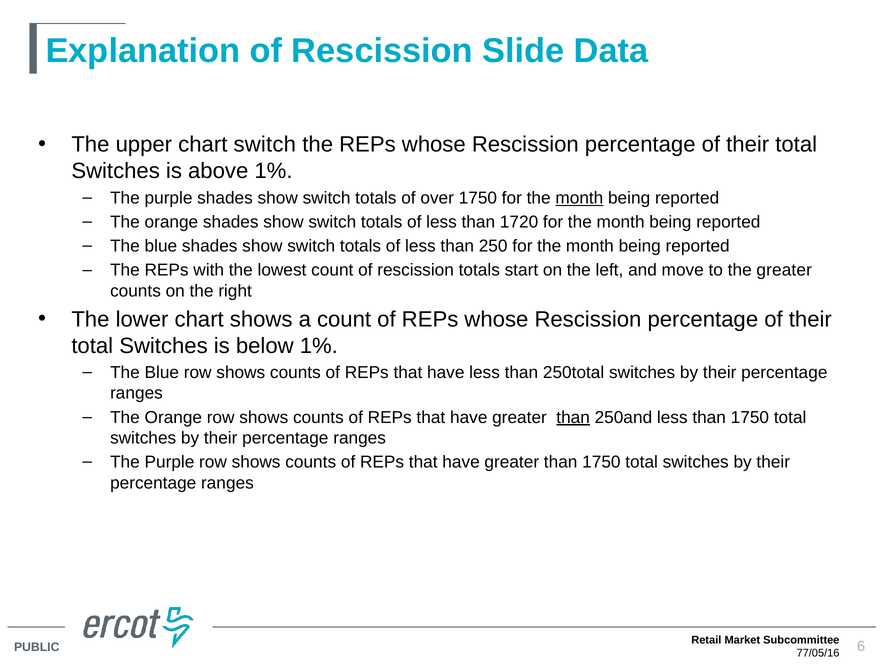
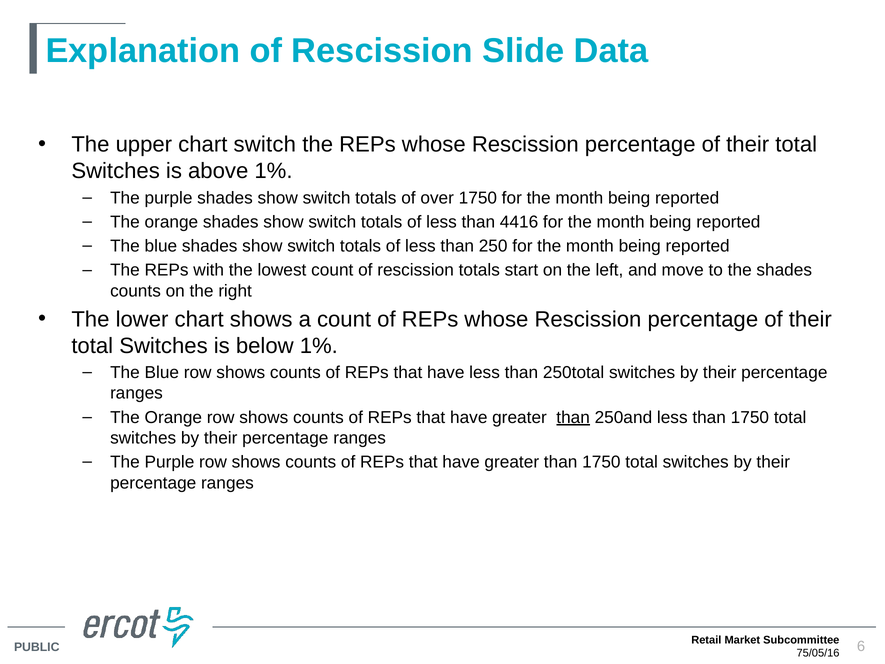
month at (579, 198) underline: present -> none
1720: 1720 -> 4416
the greater: greater -> shades
77/05/16: 77/05/16 -> 75/05/16
